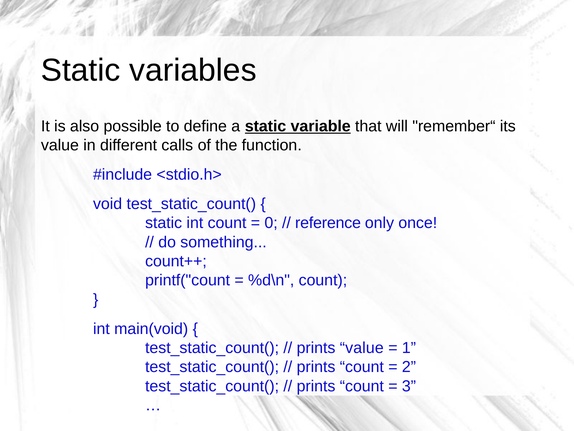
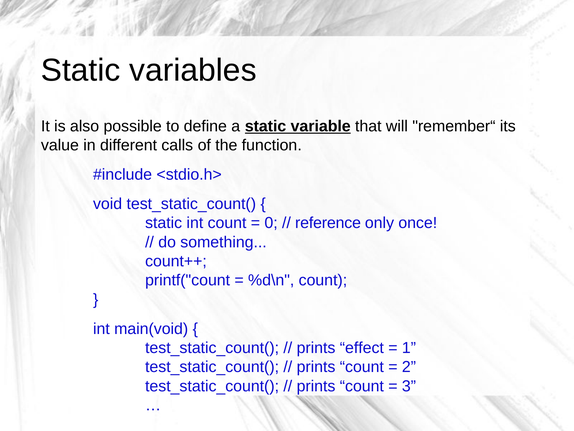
prints value: value -> effect
